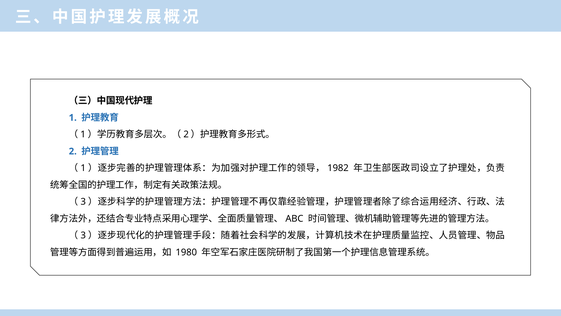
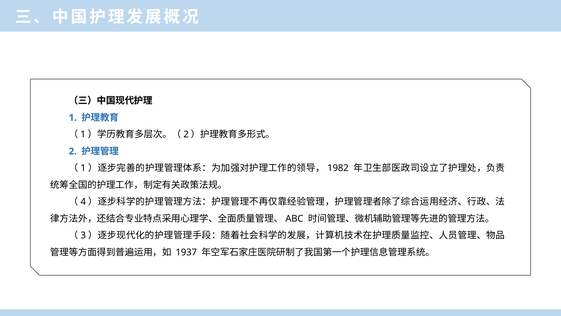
3 at (83, 202): 3 -> 4
1980: 1980 -> 1937
